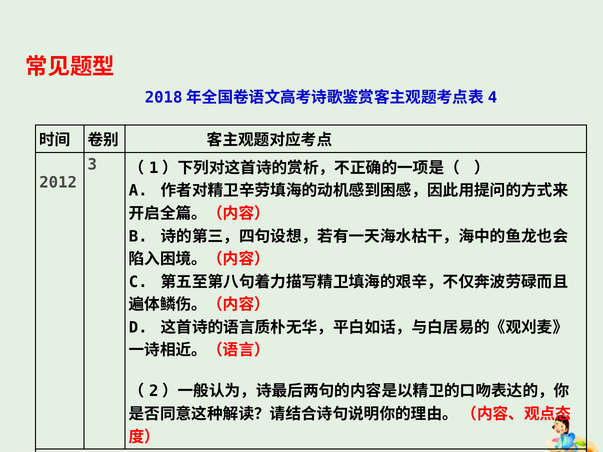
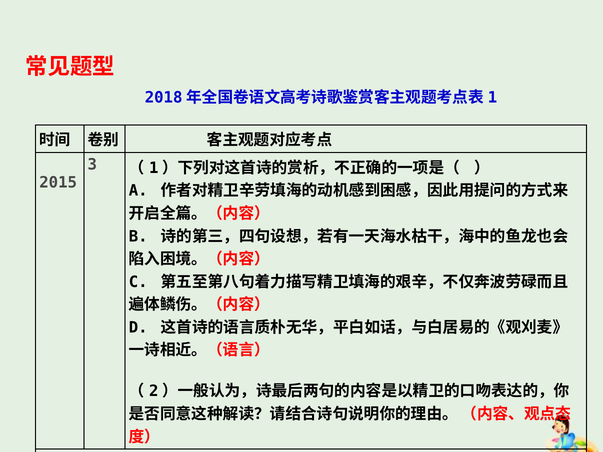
4: 4 -> 1
2012: 2012 -> 2015
